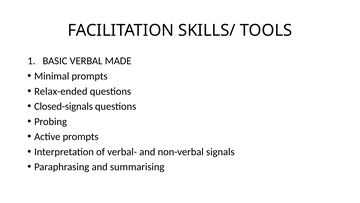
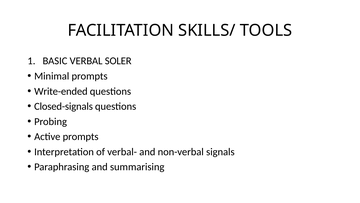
MADE: MADE -> SOLER
Relax-ended: Relax-ended -> Write-ended
